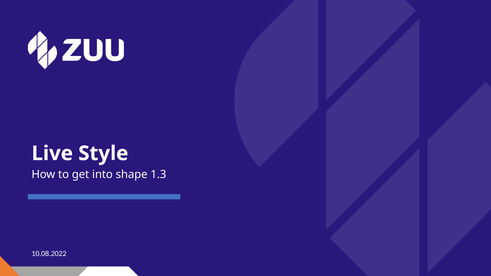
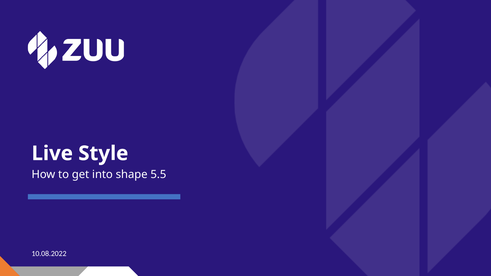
1.3: 1.3 -> 5.5
